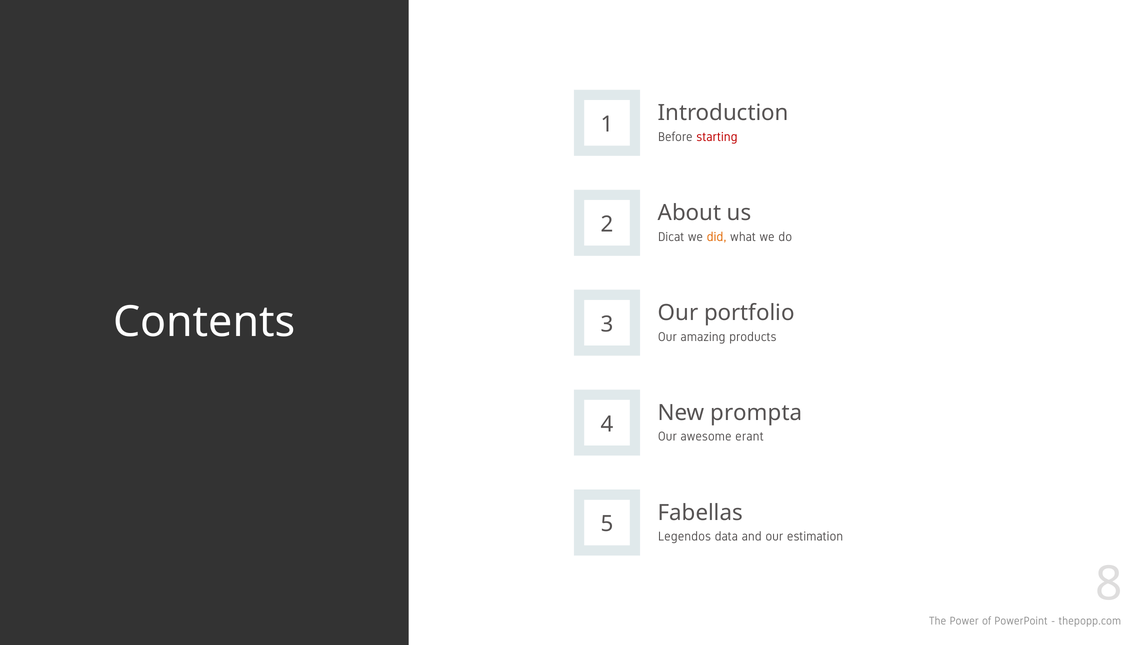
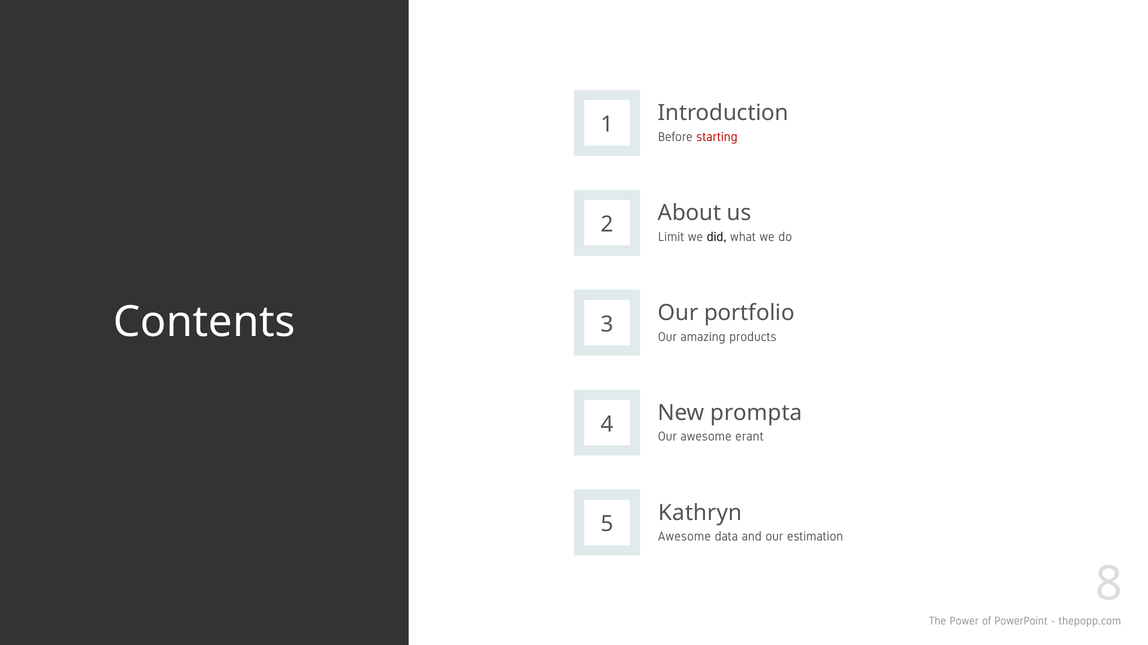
Dicat: Dicat -> Limit
did colour: orange -> black
Fabellas: Fabellas -> Kathryn
5 Legendos: Legendos -> Awesome
